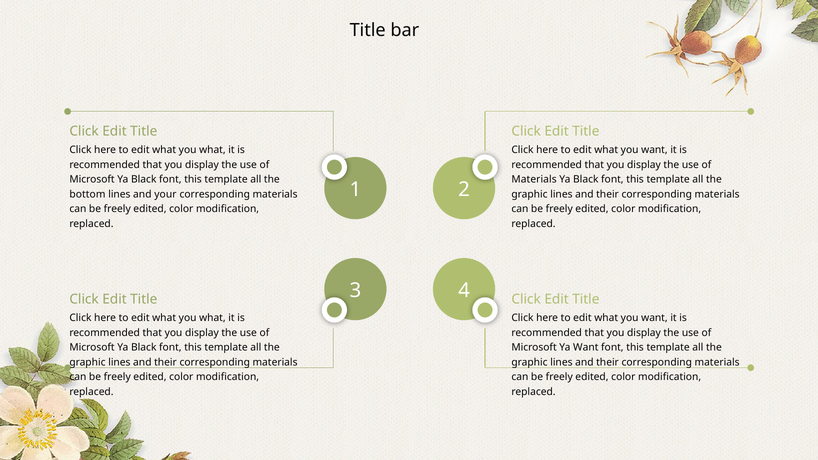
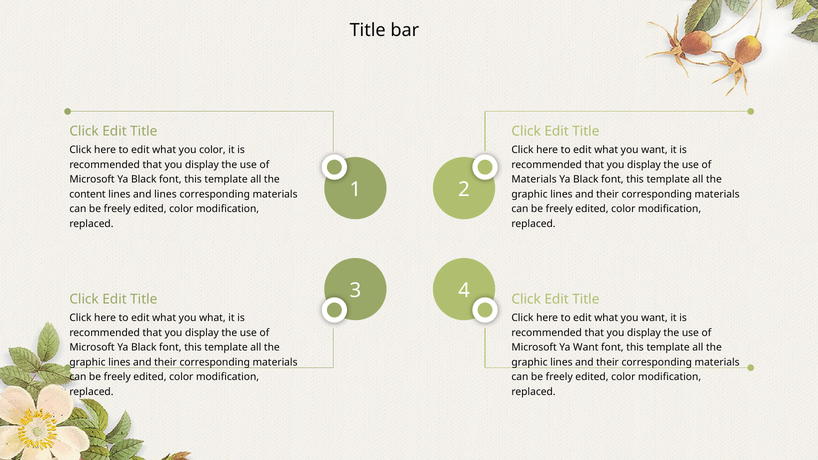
what at (212, 150): what -> color
bottom: bottom -> content
and your: your -> lines
